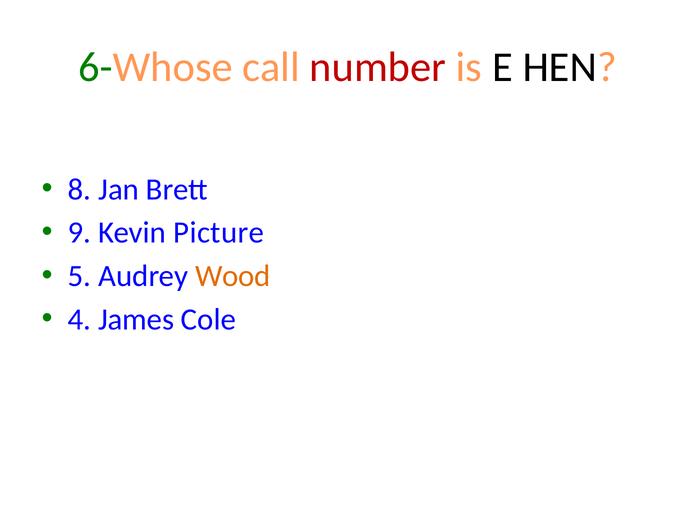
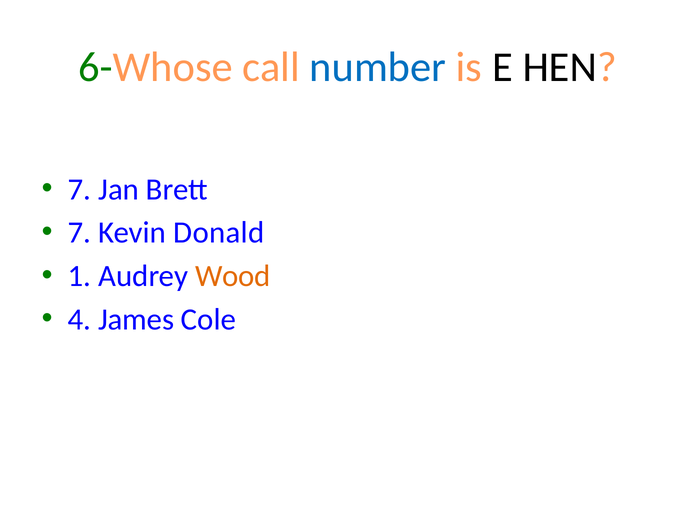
number colour: red -> blue
8 at (79, 189): 8 -> 7
9 at (79, 232): 9 -> 7
Picture: Picture -> Donald
5: 5 -> 1
